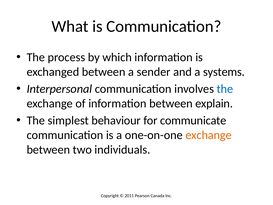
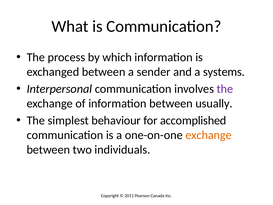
the at (225, 89) colour: blue -> purple
explain: explain -> usually
communicate: communicate -> accomplished
